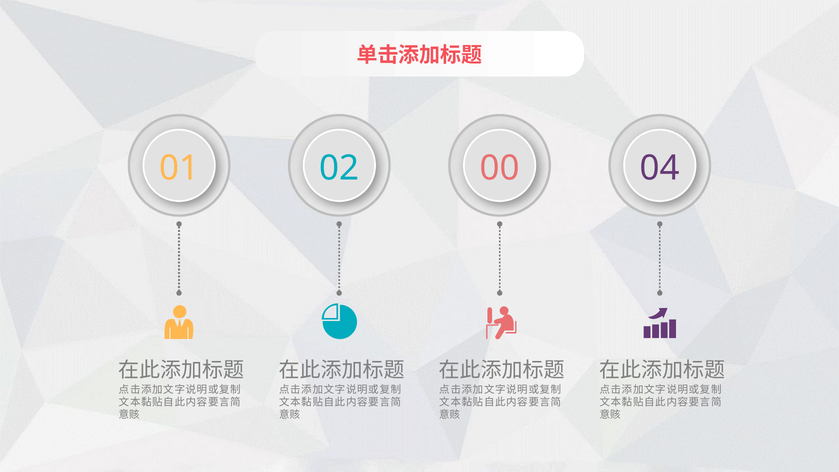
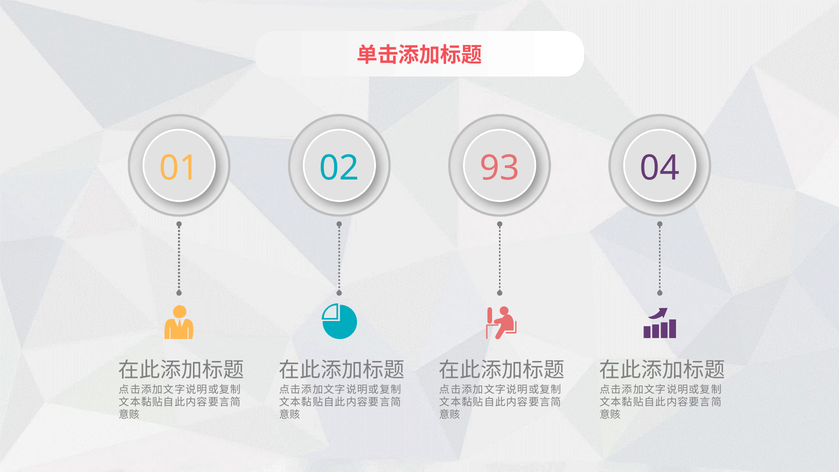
00: 00 -> 93
